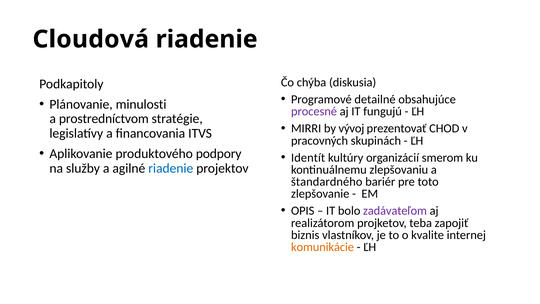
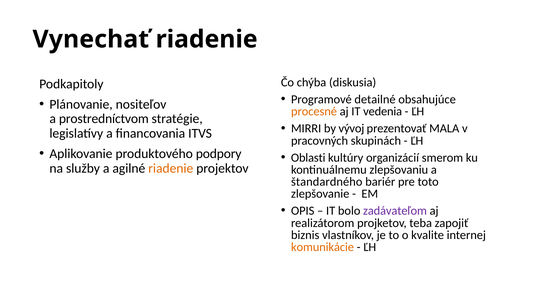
Cloudová: Cloudová -> Vynechať
minulosti: minulosti -> nositeľov
procesné colour: purple -> orange
fungujú: fungujú -> vedenia
CHOD: CHOD -> MALA
Identít: Identít -> Oblasti
riadenie at (171, 168) colour: blue -> orange
